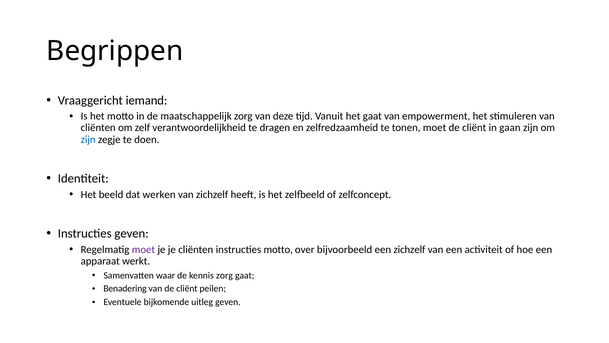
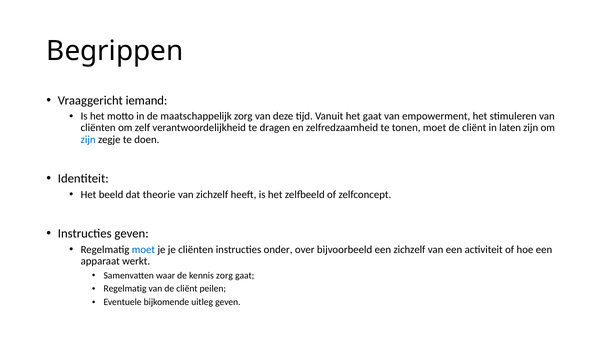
gaan: gaan -> laten
werken: werken -> theorie
moet at (143, 249) colour: purple -> blue
instructies motto: motto -> onder
Benadering at (125, 288): Benadering -> Regelmatig
